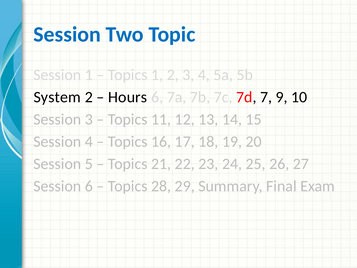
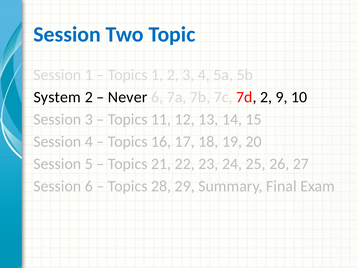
Hours: Hours -> Never
7d 7: 7 -> 2
